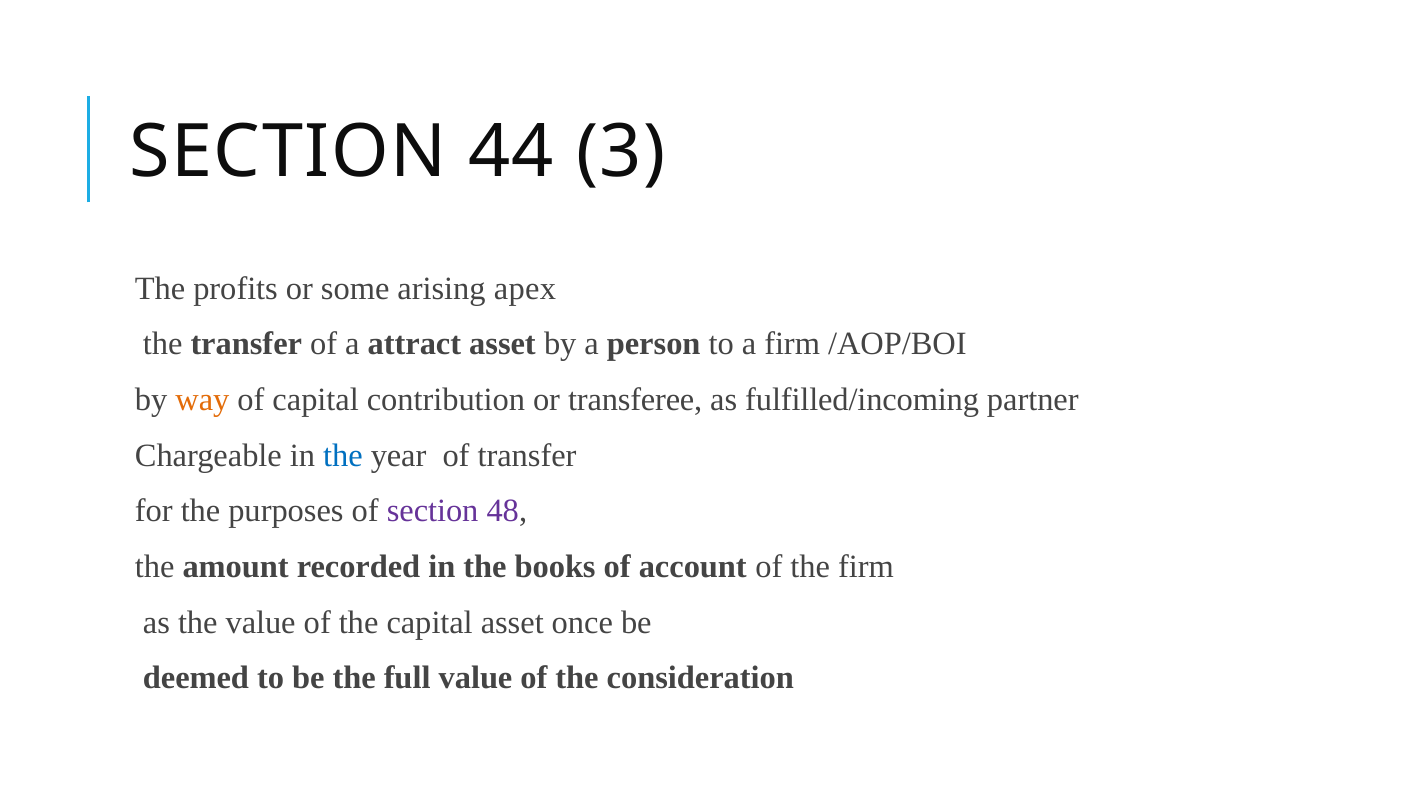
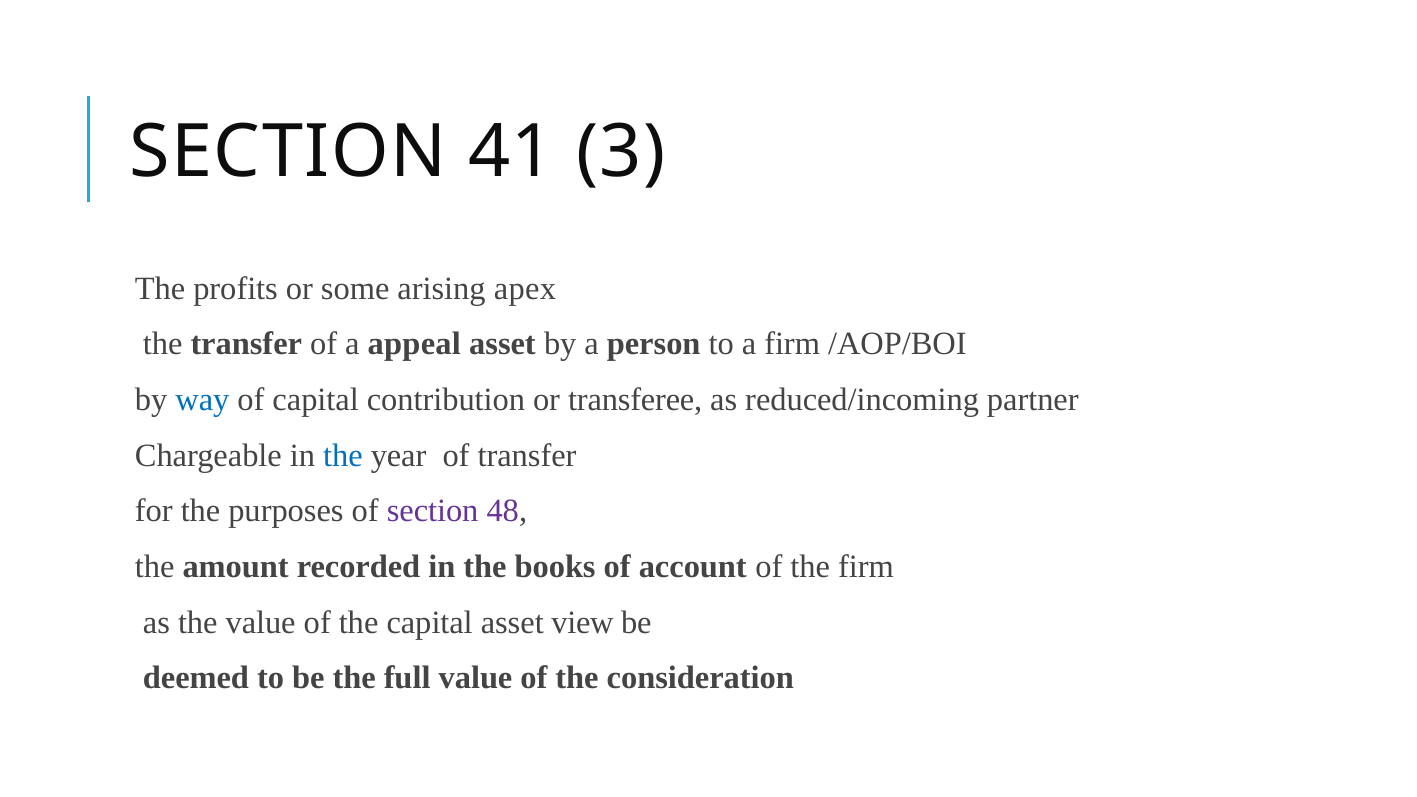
44: 44 -> 41
attract: attract -> appeal
way colour: orange -> blue
fulfilled/incoming: fulfilled/incoming -> reduced/incoming
once: once -> view
